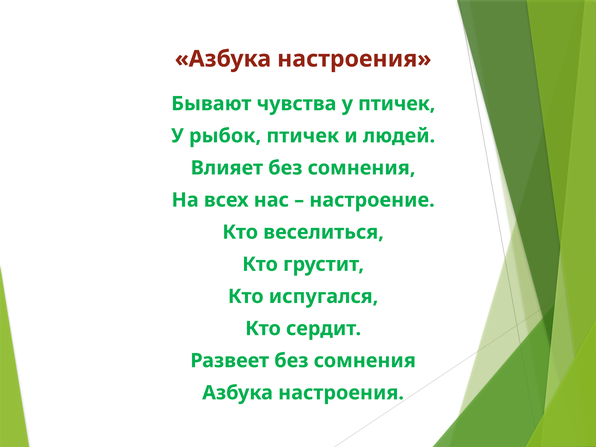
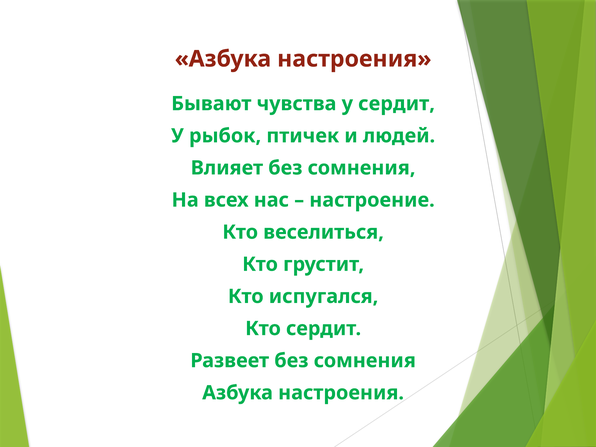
у птичек: птичек -> сердит
